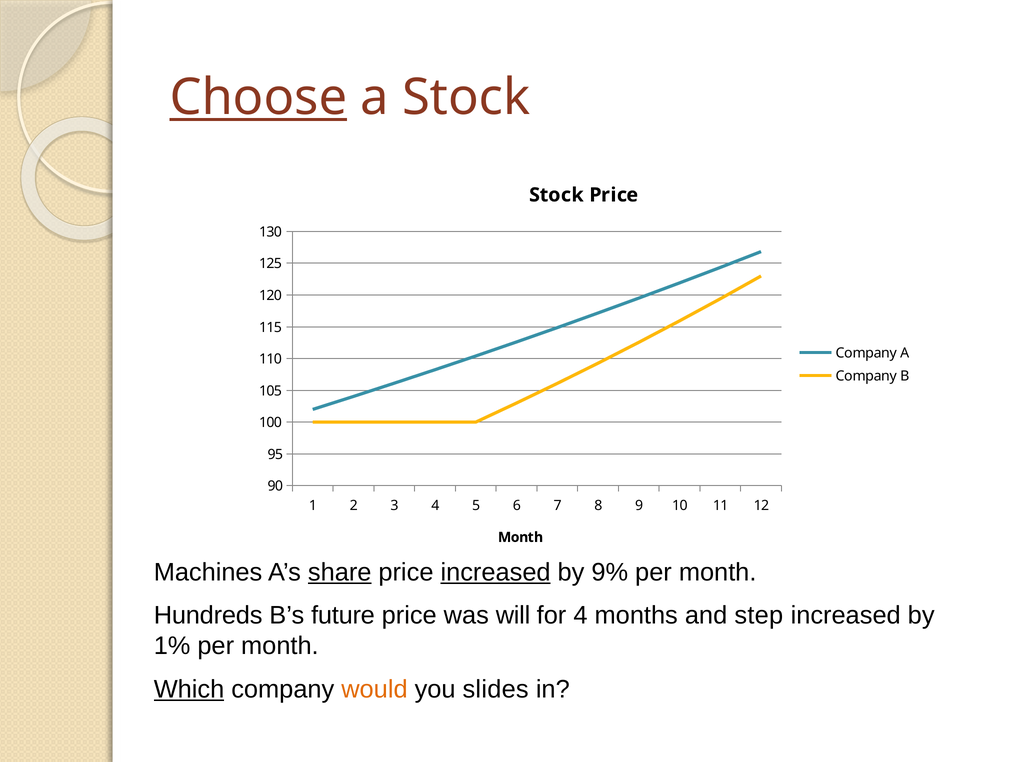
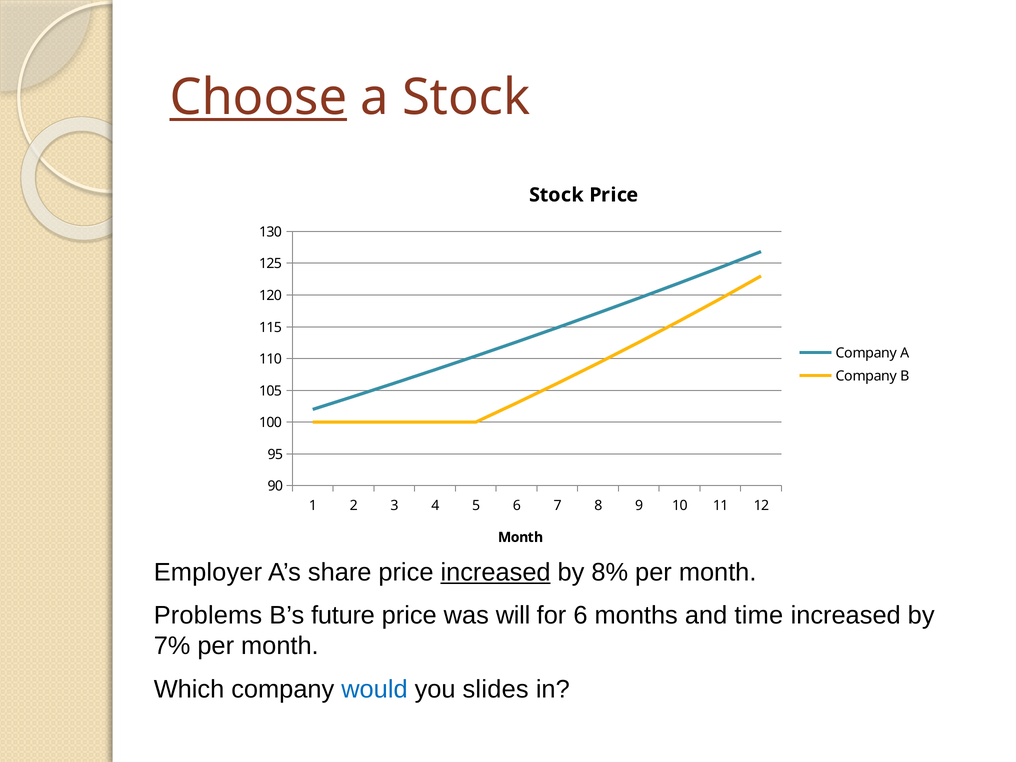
Machines: Machines -> Employer
share underline: present -> none
9%: 9% -> 8%
Hundreds: Hundreds -> Problems
for 4: 4 -> 6
step: step -> time
1%: 1% -> 7%
Which underline: present -> none
would colour: orange -> blue
